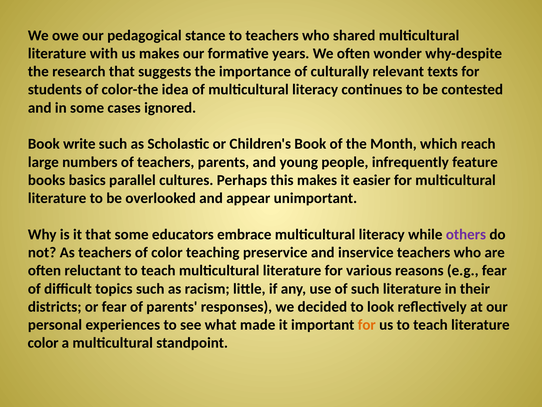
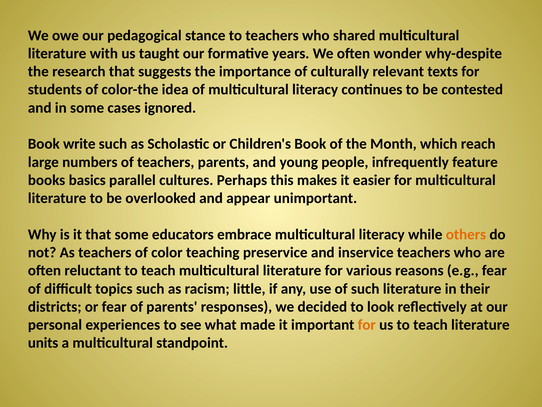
us makes: makes -> taught
others colour: purple -> orange
color at (43, 343): color -> units
